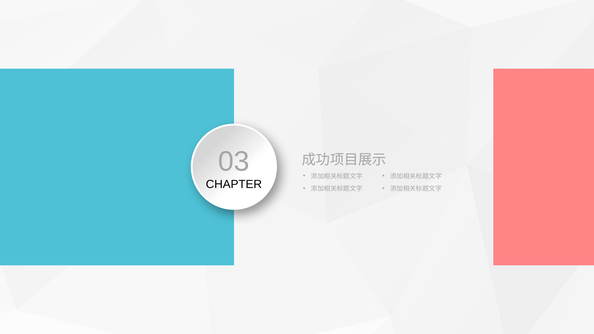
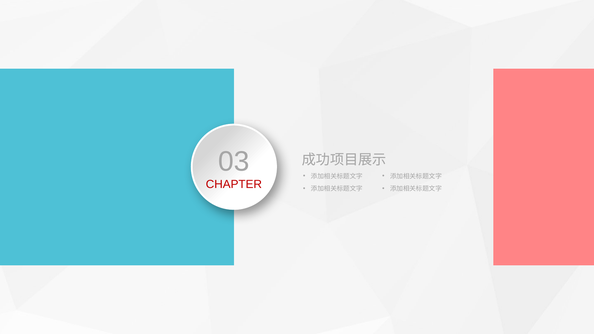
CHAPTER colour: black -> red
